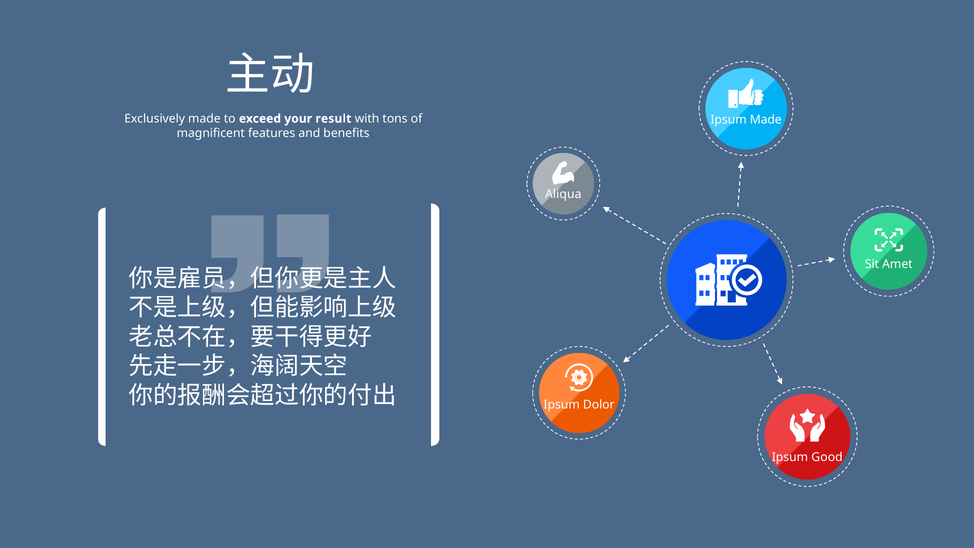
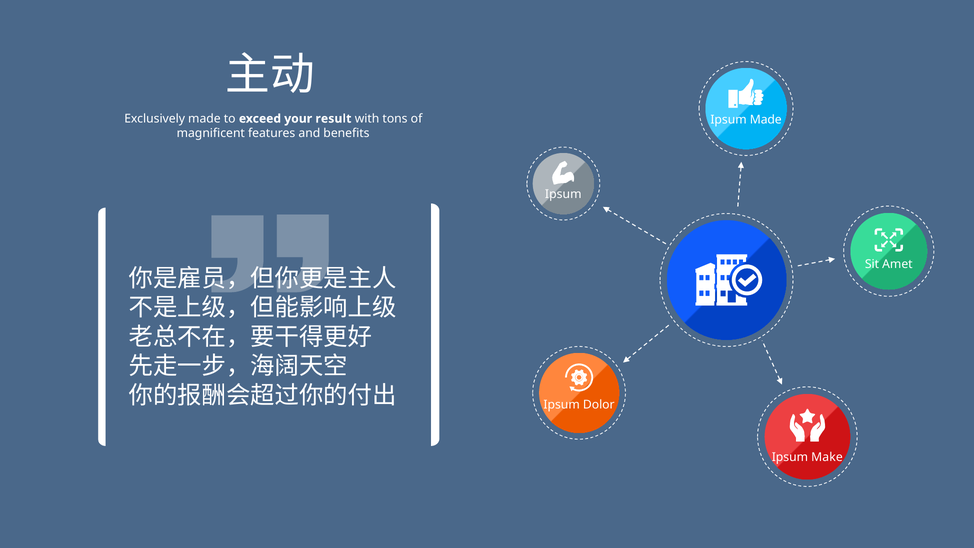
Aliqua at (563, 194): Aliqua -> Ipsum
Good: Good -> Make
